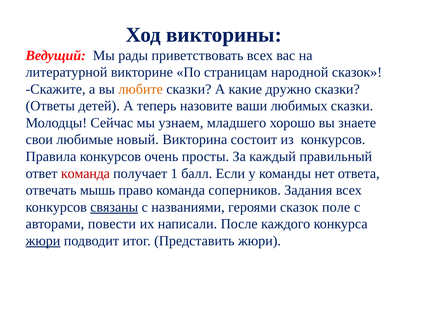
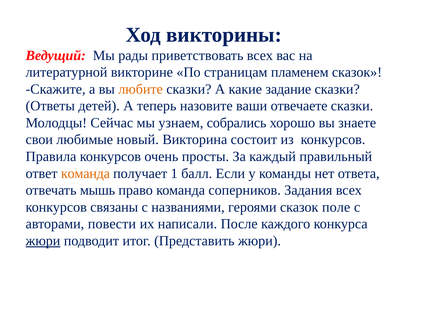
народной: народной -> пламенем
дружно: дружно -> задание
любимых: любимых -> отвечаете
младшего: младшего -> собрались
команда at (85, 173) colour: red -> orange
связаны underline: present -> none
